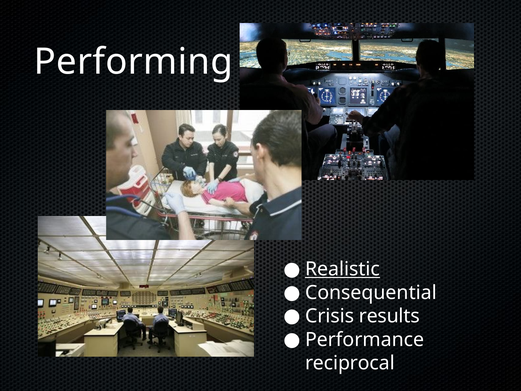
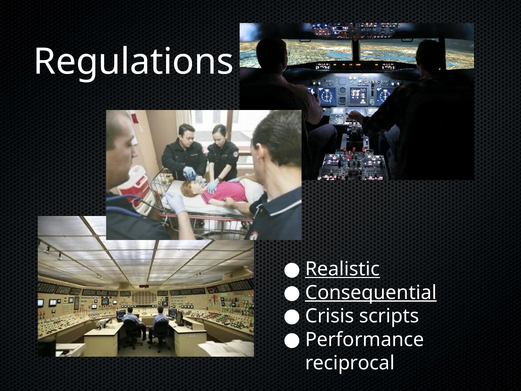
Performing: Performing -> Regulations
Consequential underline: none -> present
results: results -> scripts
